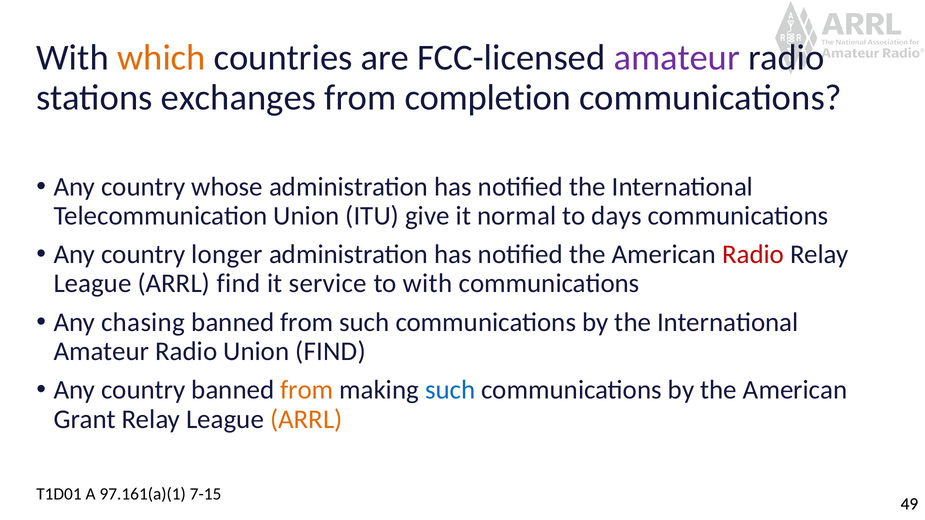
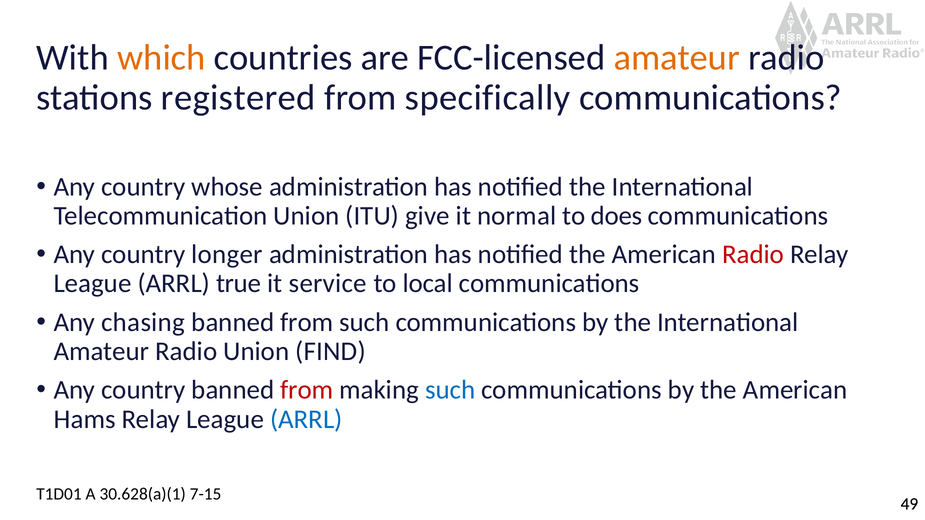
amateur at (677, 58) colour: purple -> orange
exchanges: exchanges -> registered
completion: completion -> specifically
days: days -> does
ARRL find: find -> true
to with: with -> local
from at (307, 390) colour: orange -> red
Grant: Grant -> Hams
ARRL at (306, 419) colour: orange -> blue
97.161(a)(1: 97.161(a)(1 -> 30.628(a)(1
